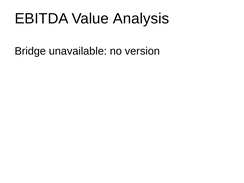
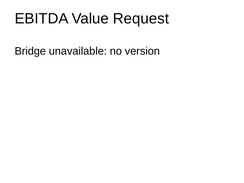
Analysis: Analysis -> Request
